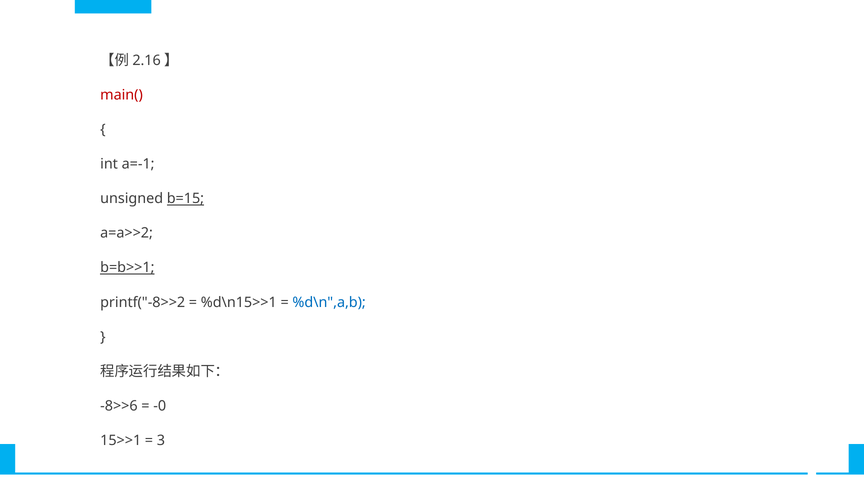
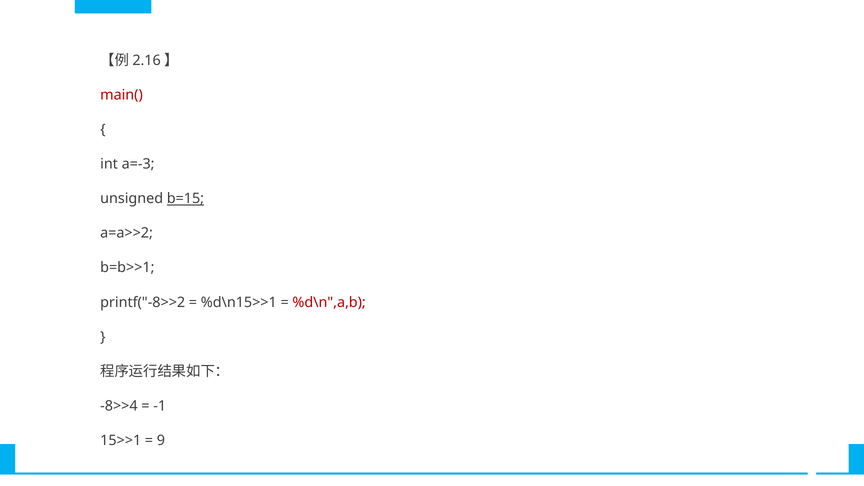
a=-1: a=-1 -> a=-3
b=b>>1 underline: present -> none
%d\n",a,b colour: blue -> red
-8>>6: -8>>6 -> -8>>4
-0: -0 -> -1
3: 3 -> 9
